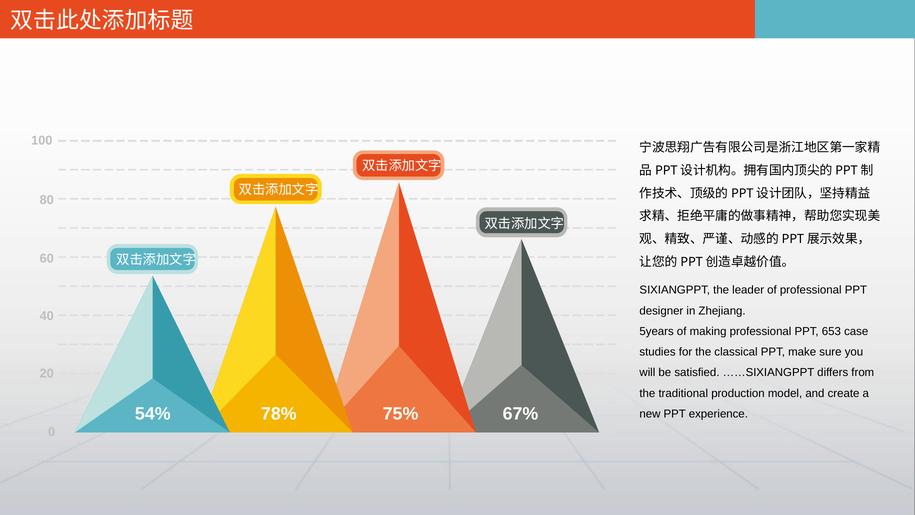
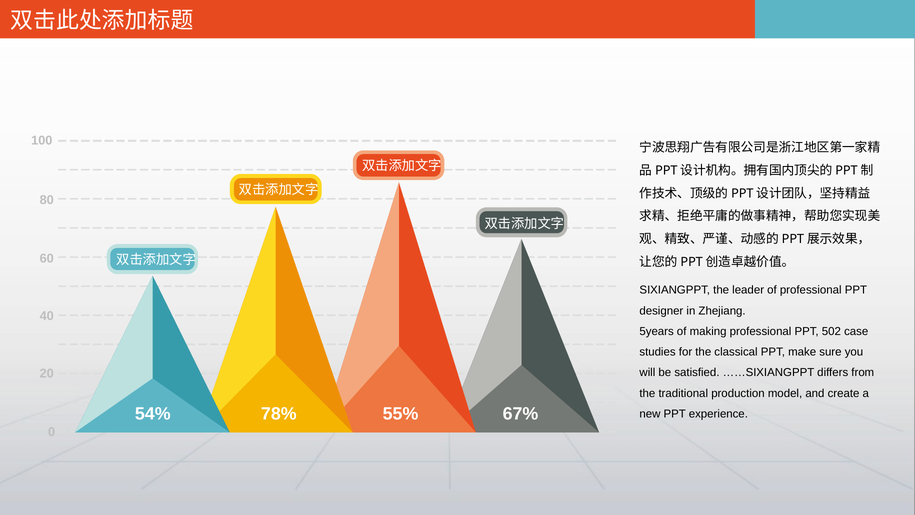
653: 653 -> 502
75%: 75% -> 55%
